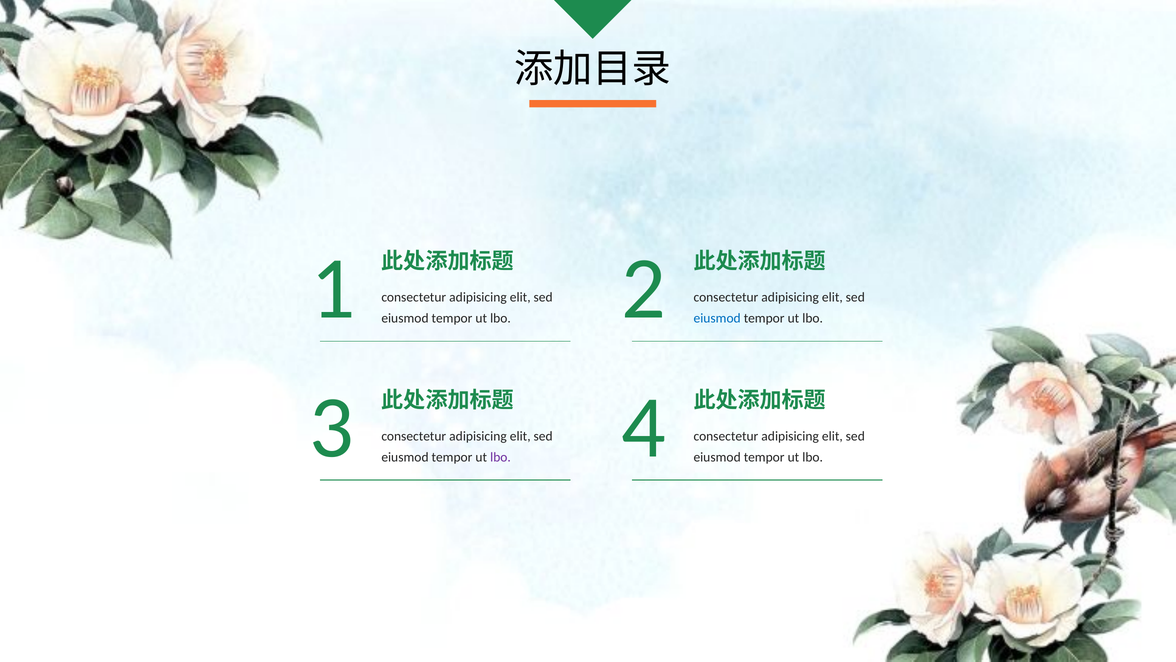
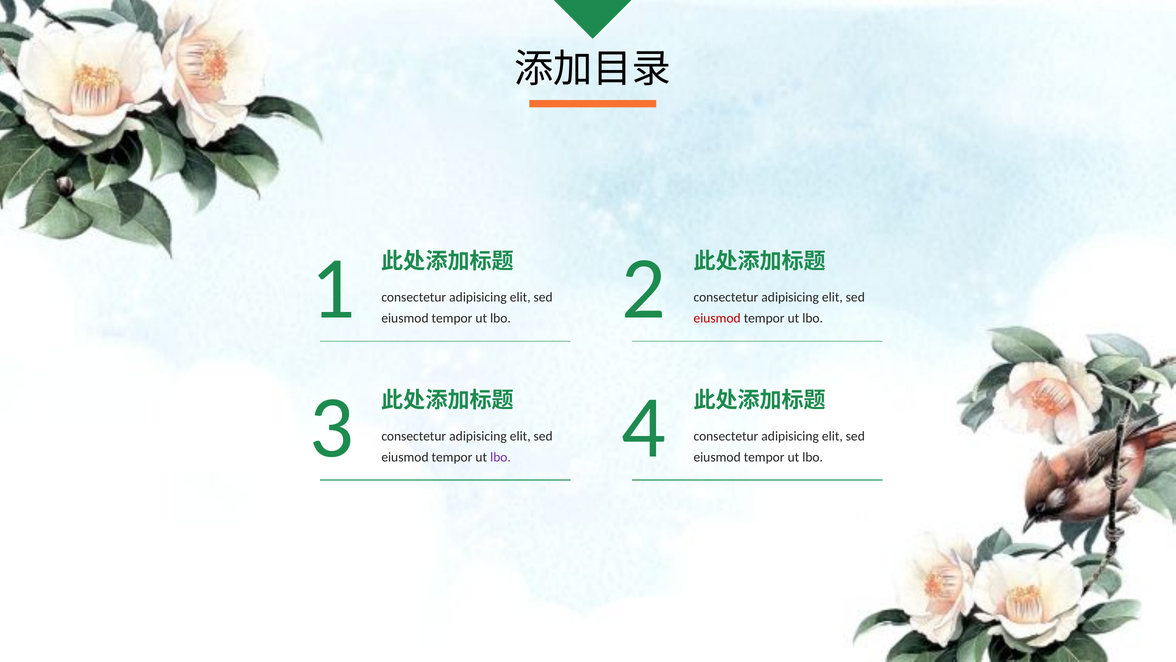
eiusmod at (717, 318) colour: blue -> red
